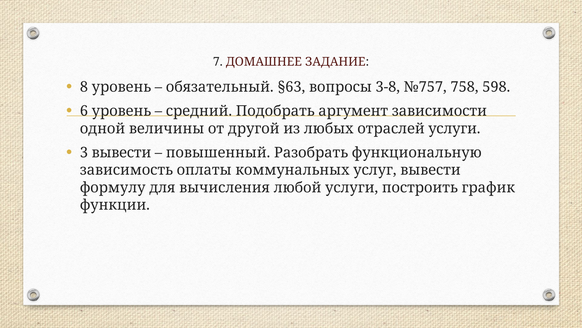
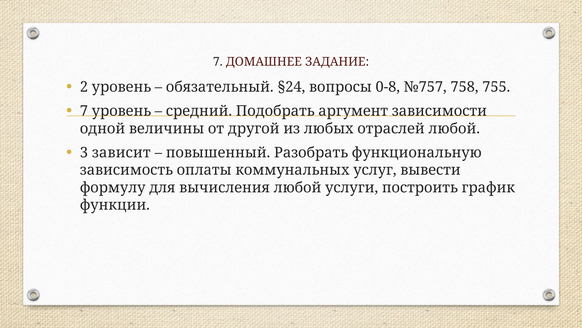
8: 8 -> 2
§63: §63 -> §24
3-8: 3-8 -> 0-8
598: 598 -> 755
6 at (84, 111): 6 -> 7
отраслей услуги: услуги -> любой
3 вывести: вывести -> зависит
